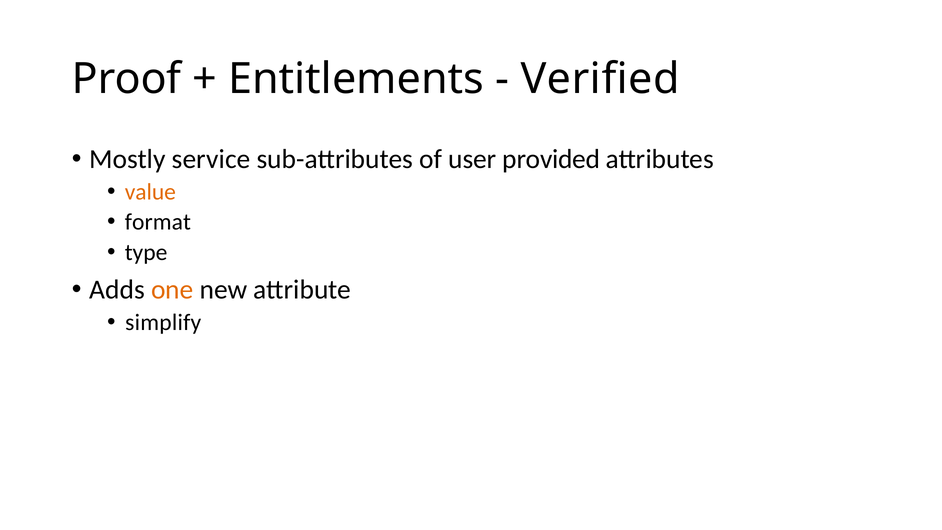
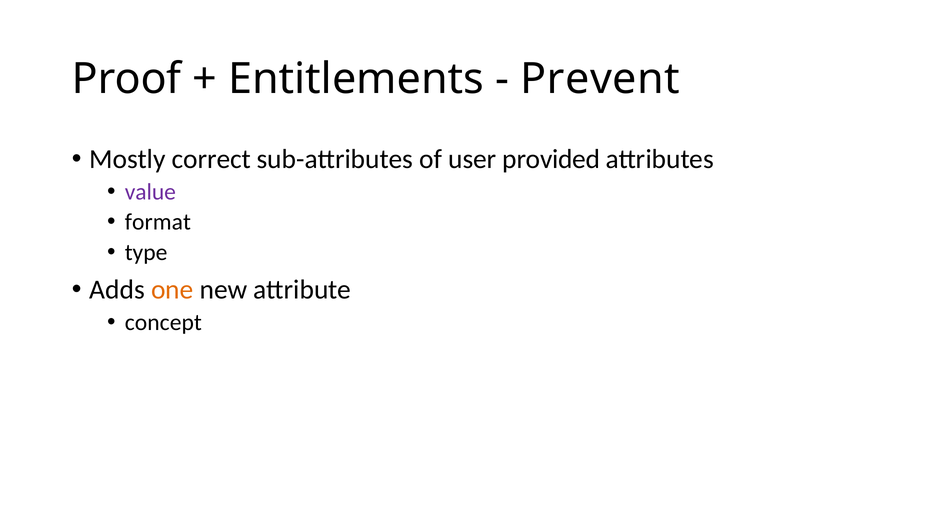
Verified: Verified -> Prevent
service: service -> correct
value colour: orange -> purple
simplify: simplify -> concept
